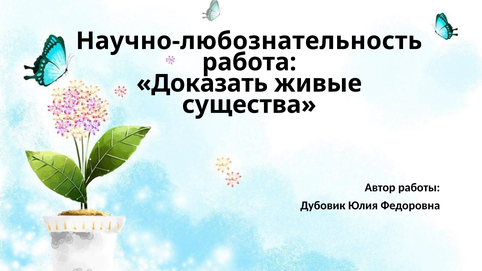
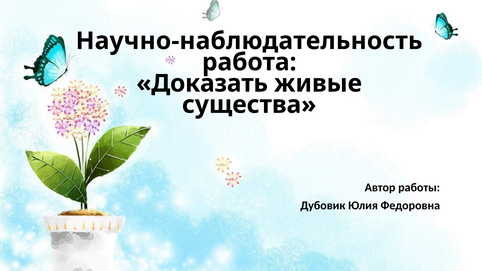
Научно-любознательность: Научно-любознательность -> Научно-наблюдательность
